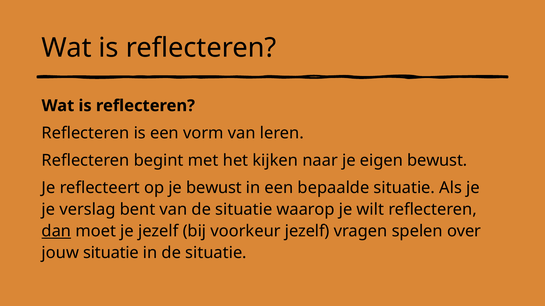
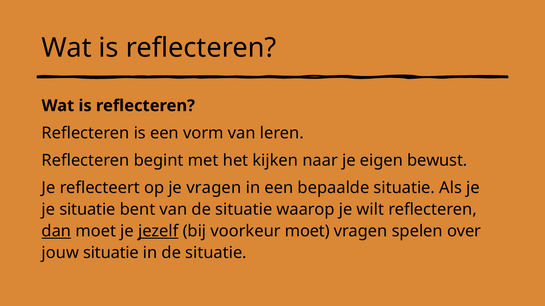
je bewust: bewust -> vragen
je verslag: verslag -> situatie
jezelf at (158, 232) underline: none -> present
voorkeur jezelf: jezelf -> moet
